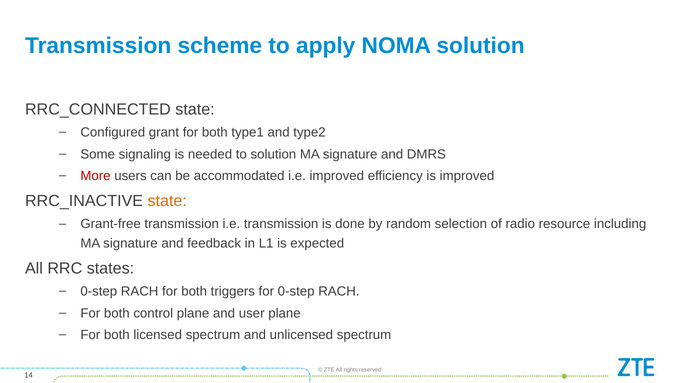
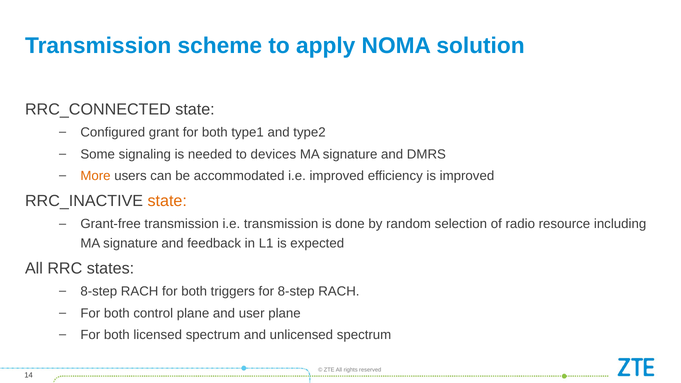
to solution: solution -> devices
More colour: red -> orange
0-step at (99, 292): 0-step -> 8-step
for 0-step: 0-step -> 8-step
